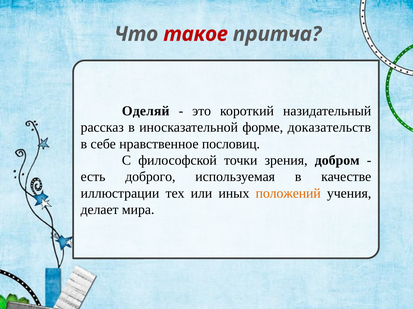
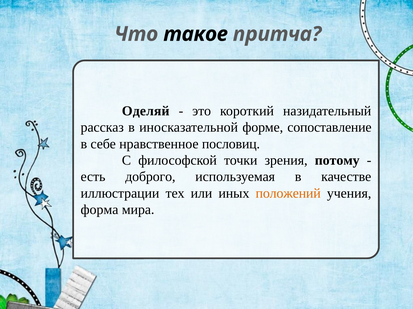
такое colour: red -> black
доказательств: доказательств -> сопоставление
добром: добром -> потому
делает: делает -> форма
